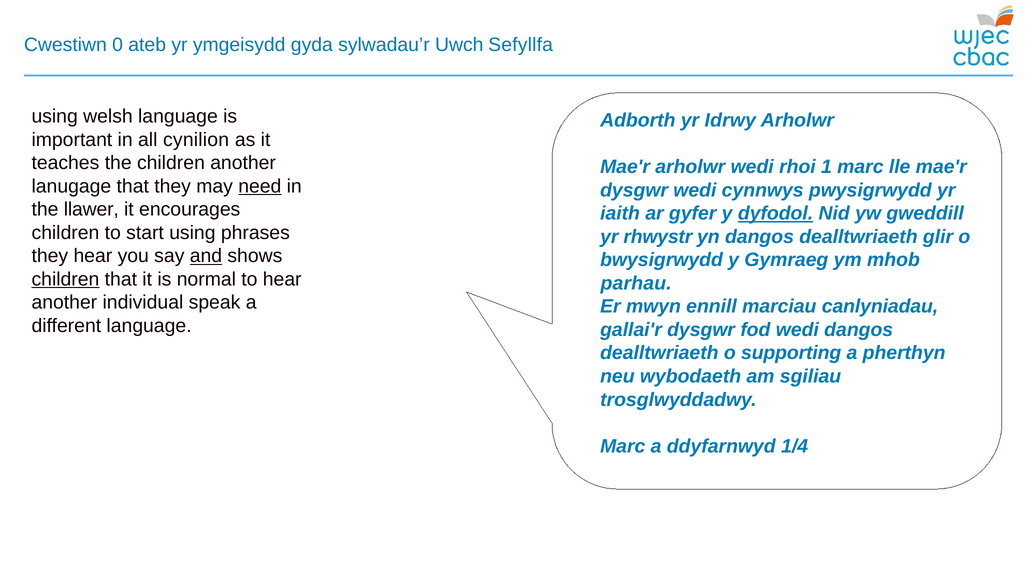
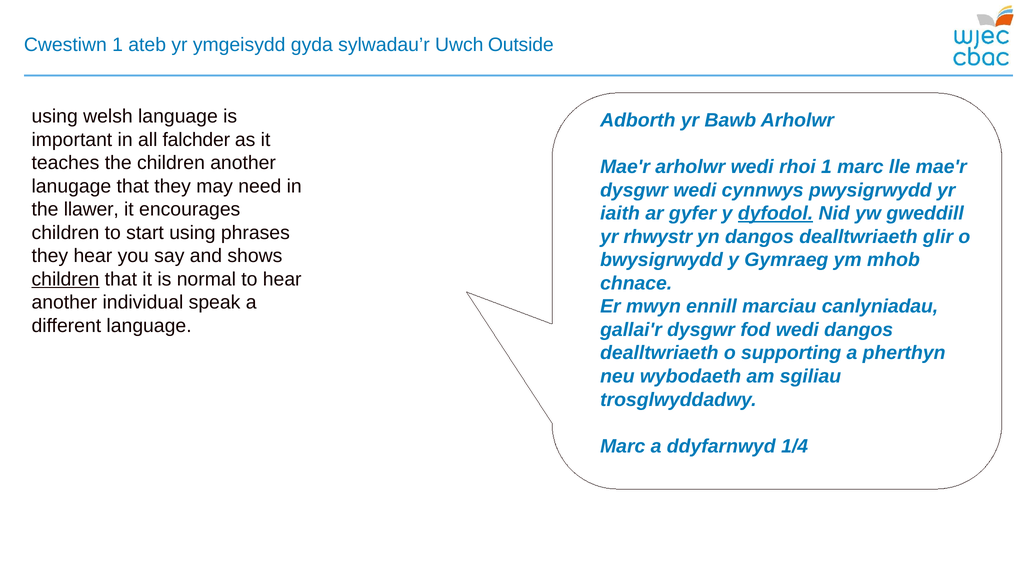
Cwestiwn 0: 0 -> 1
Sefyllfa: Sefyllfa -> Outside
Idrwy: Idrwy -> Bawb
cynilion: cynilion -> falchder
need underline: present -> none
and underline: present -> none
parhau: parhau -> chnace
